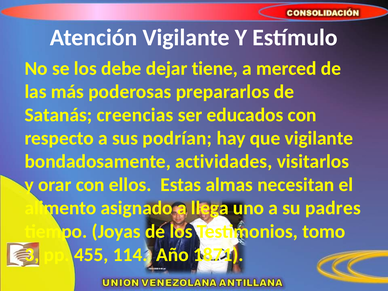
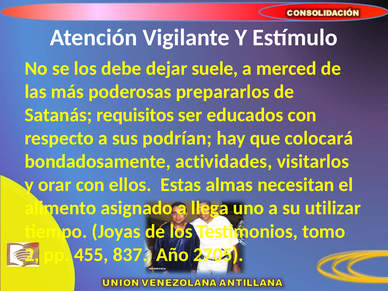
tiene: tiene -> suele
creencias: creencias -> requisitos
que vigilante: vigilante -> colocará
padres: padres -> utilizar
3: 3 -> 2
114: 114 -> 837
1871: 1871 -> 2705
